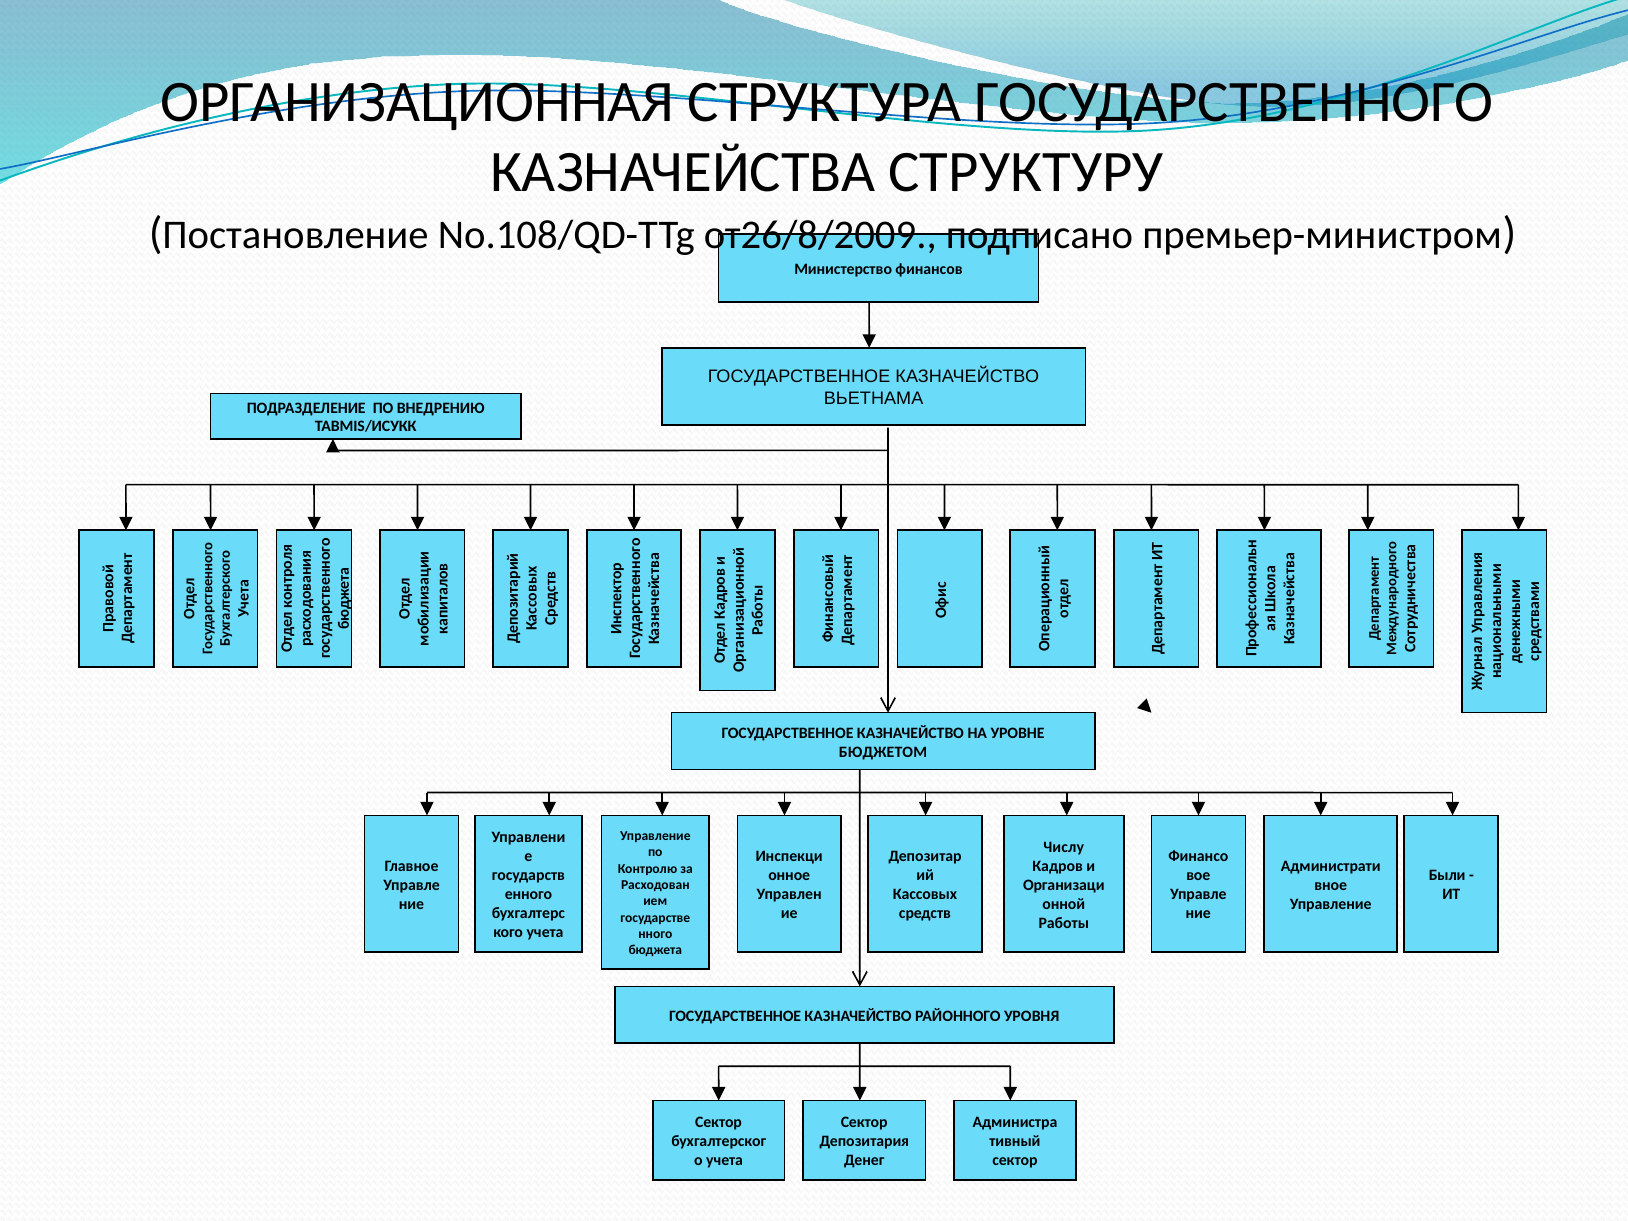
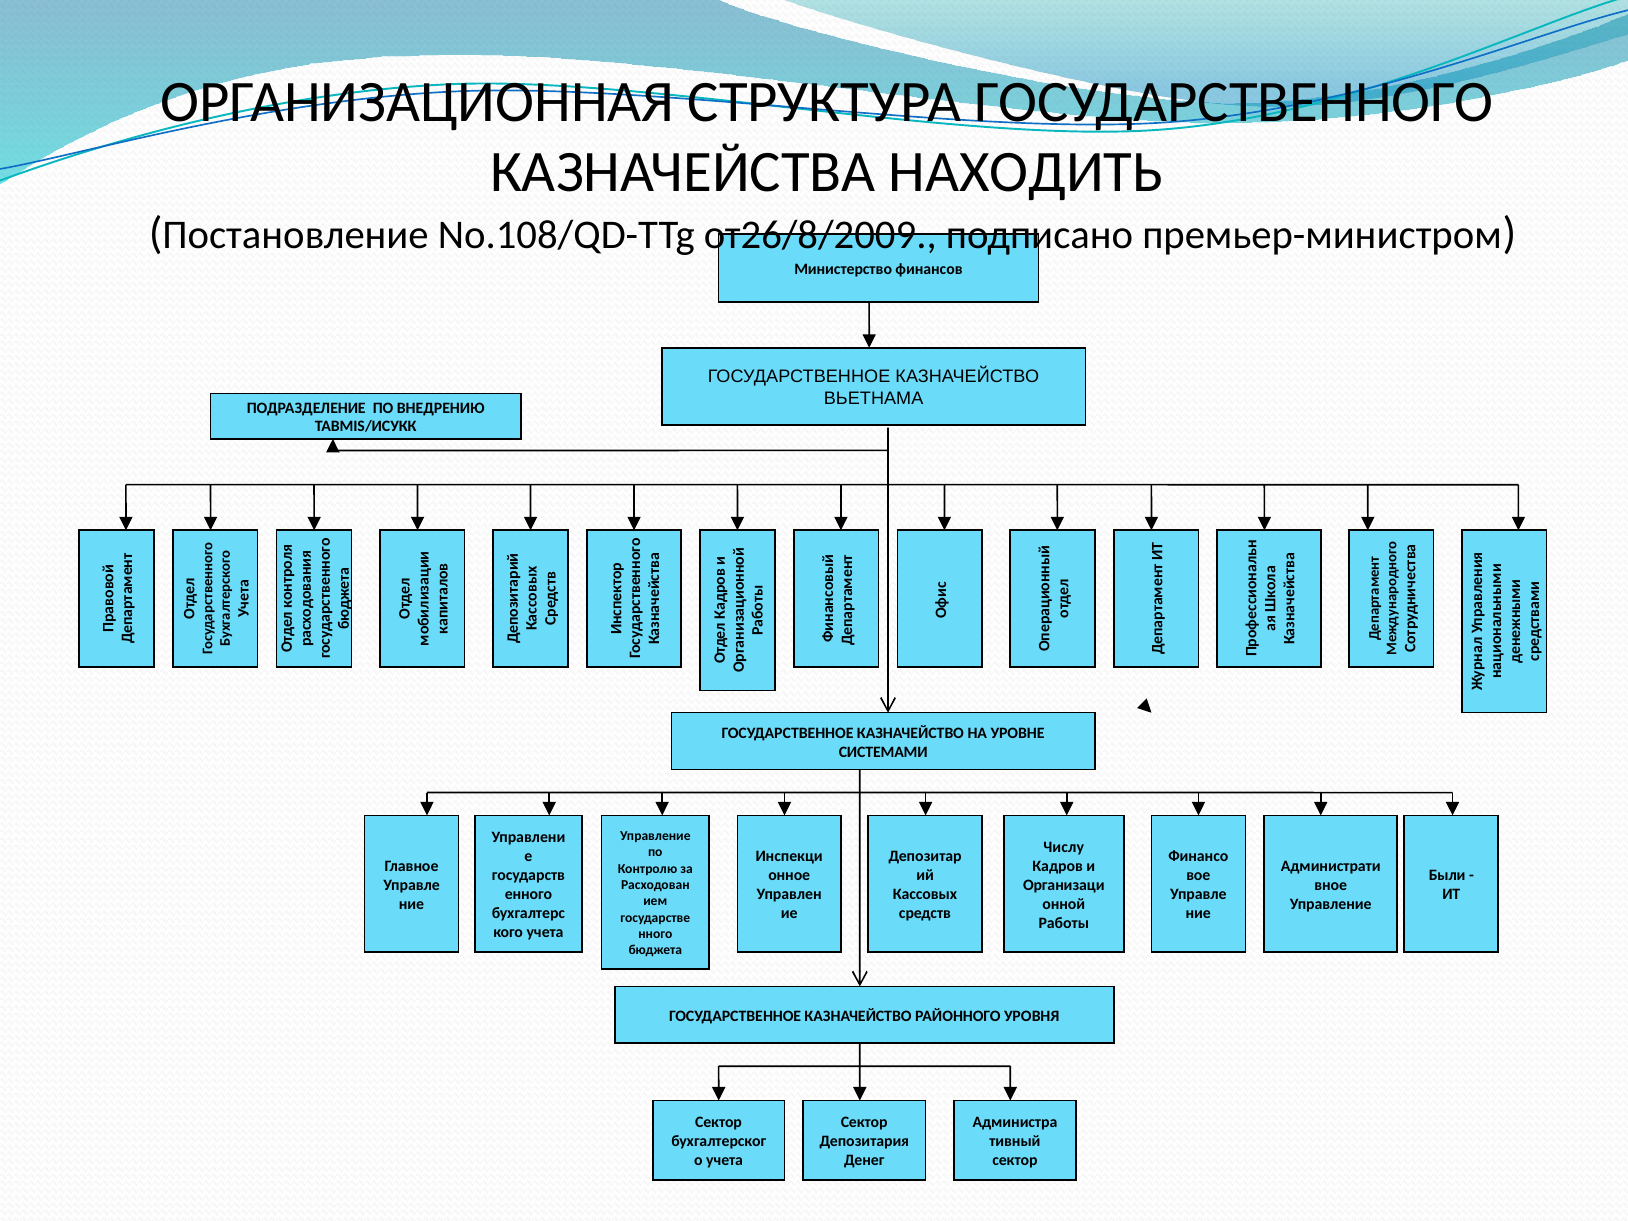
СТРУКТУРУ: СТРУКТУРУ -> НАХОДИТЬ
БЮДЖЕТОМ: БЮДЖЕТОМ -> СИСТЕМАМИ
